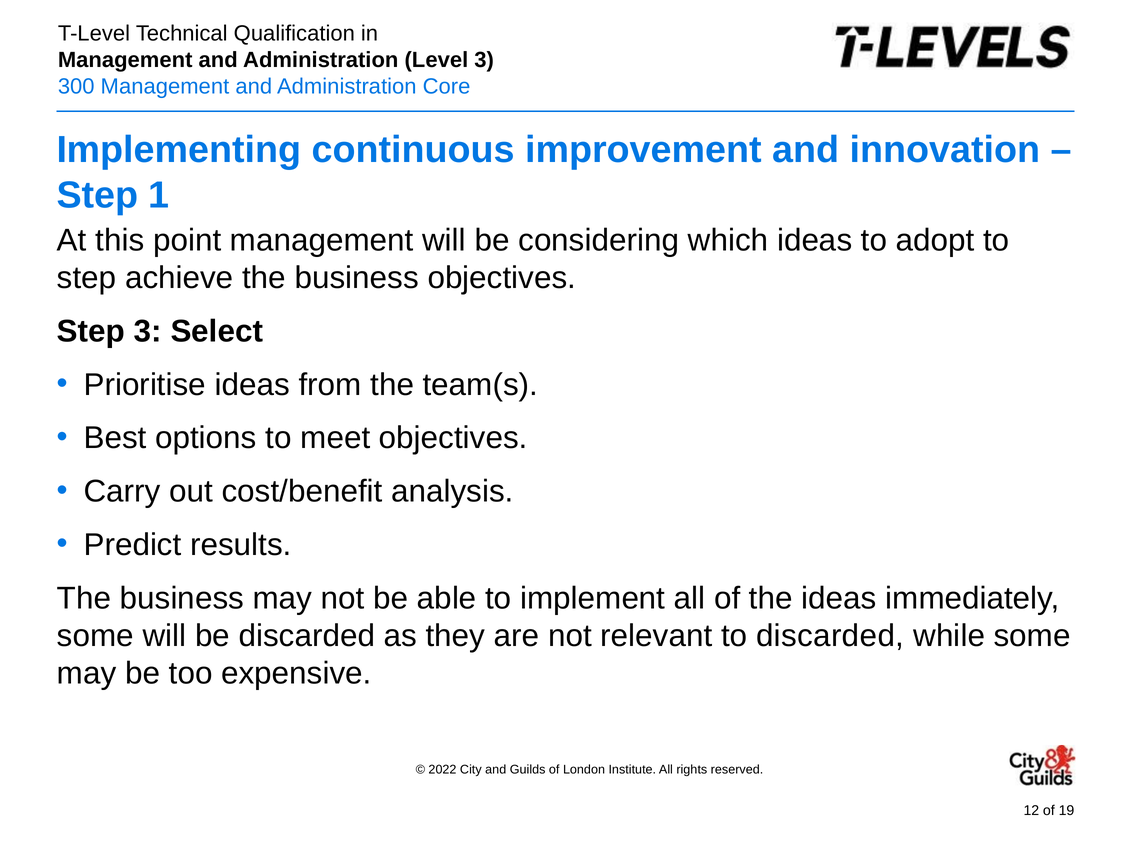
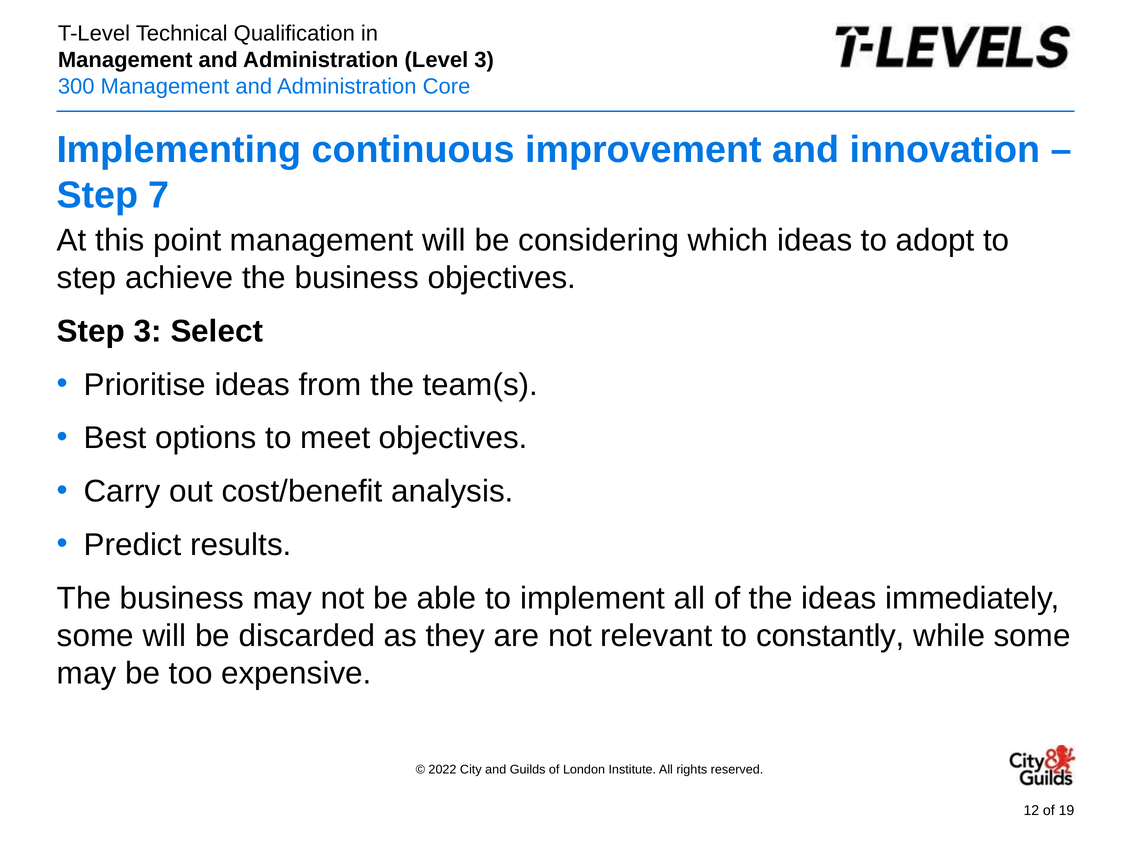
1: 1 -> 7
to discarded: discarded -> constantly
